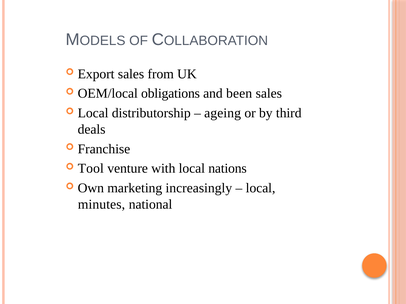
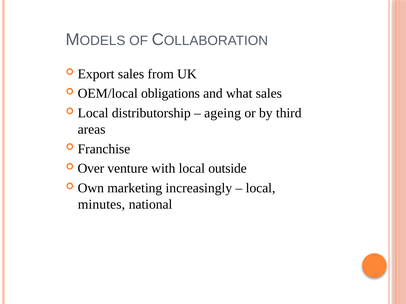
been: been -> what
deals: deals -> areas
Tool: Tool -> Over
nations: nations -> outside
